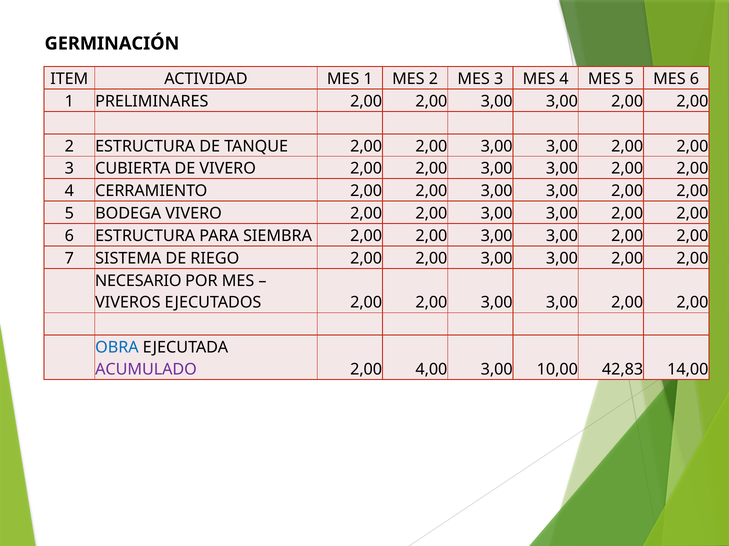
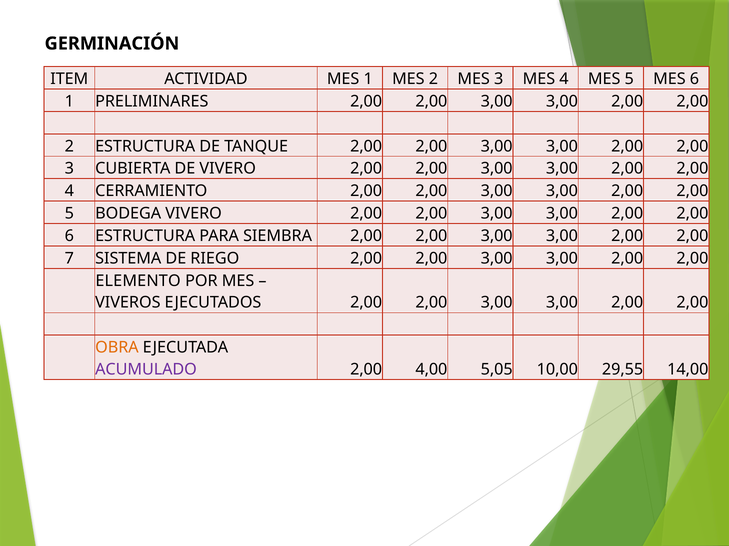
NECESARIO: NECESARIO -> ELEMENTO
OBRA colour: blue -> orange
4,00 3,00: 3,00 -> 5,05
42,83: 42,83 -> 29,55
